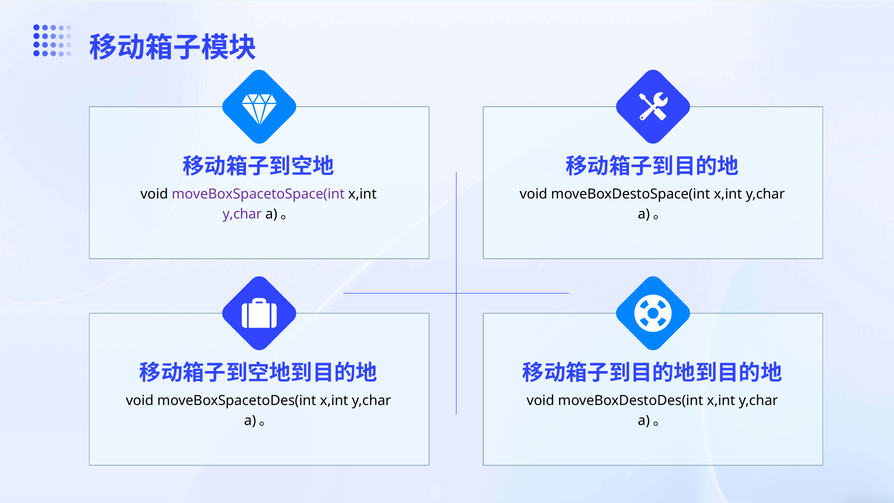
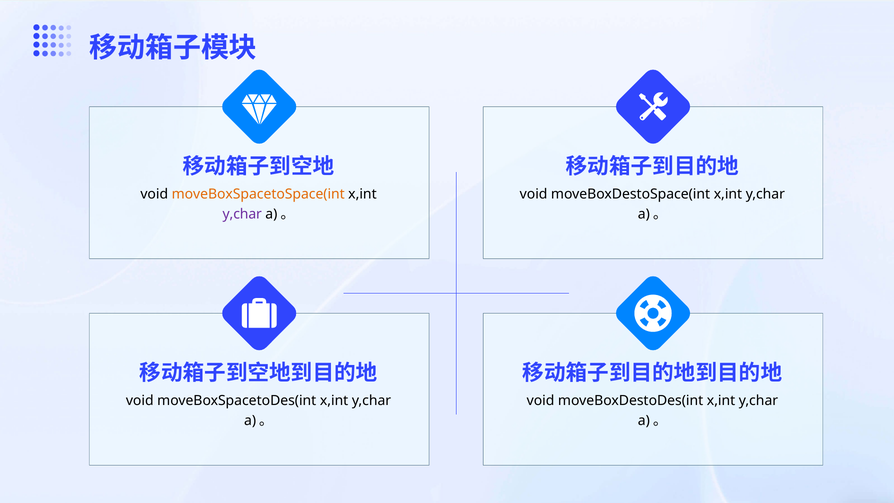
moveBoxSpacetoSpace(int colour: purple -> orange
